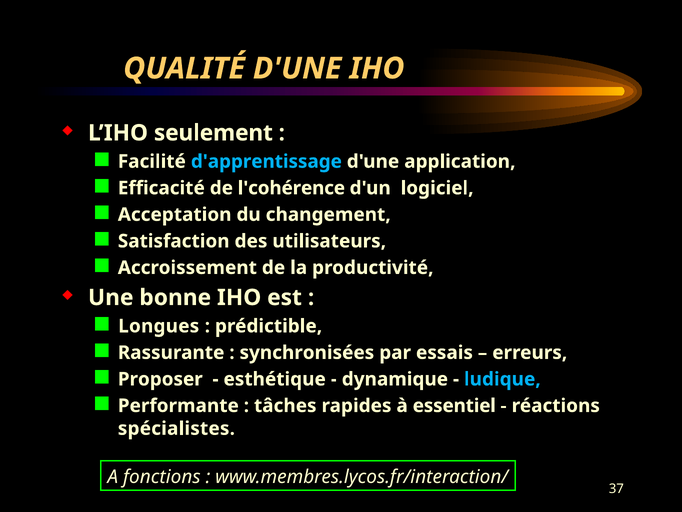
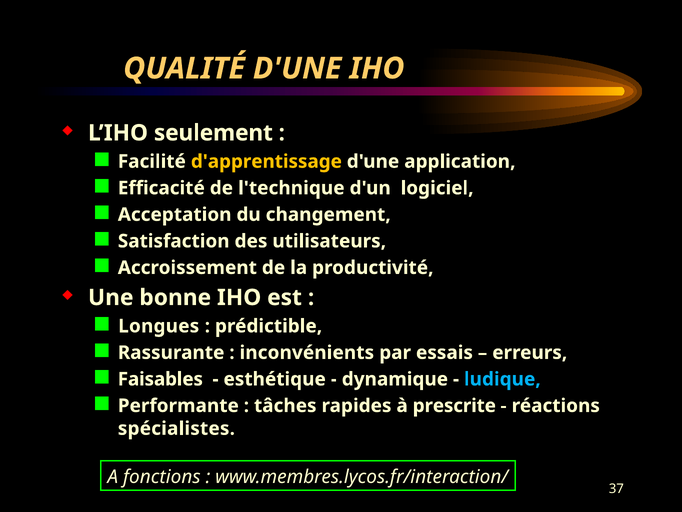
d'apprentissage colour: light blue -> yellow
l'cohérence: l'cohérence -> l'technique
synchronisées: synchronisées -> inconvénients
Proposer: Proposer -> Faisables
essentiel: essentiel -> prescrite
